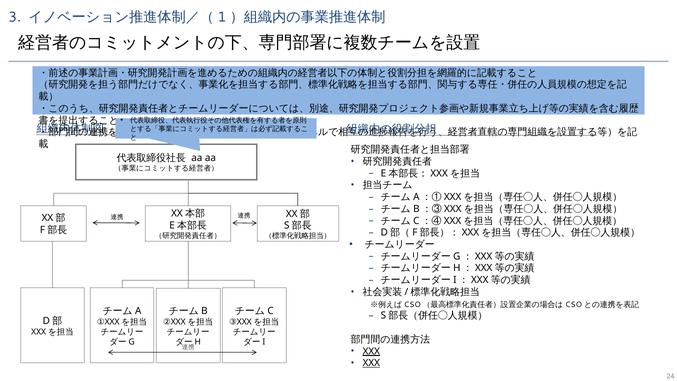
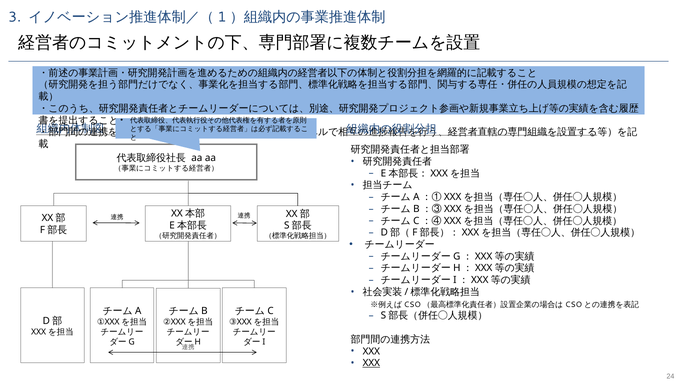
XXX at (371, 351) underline: present -> none
